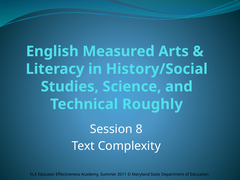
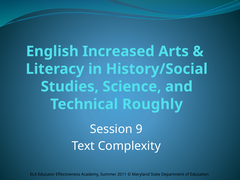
Measured: Measured -> Increased
8: 8 -> 9
